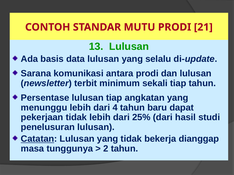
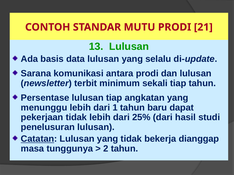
4: 4 -> 1
